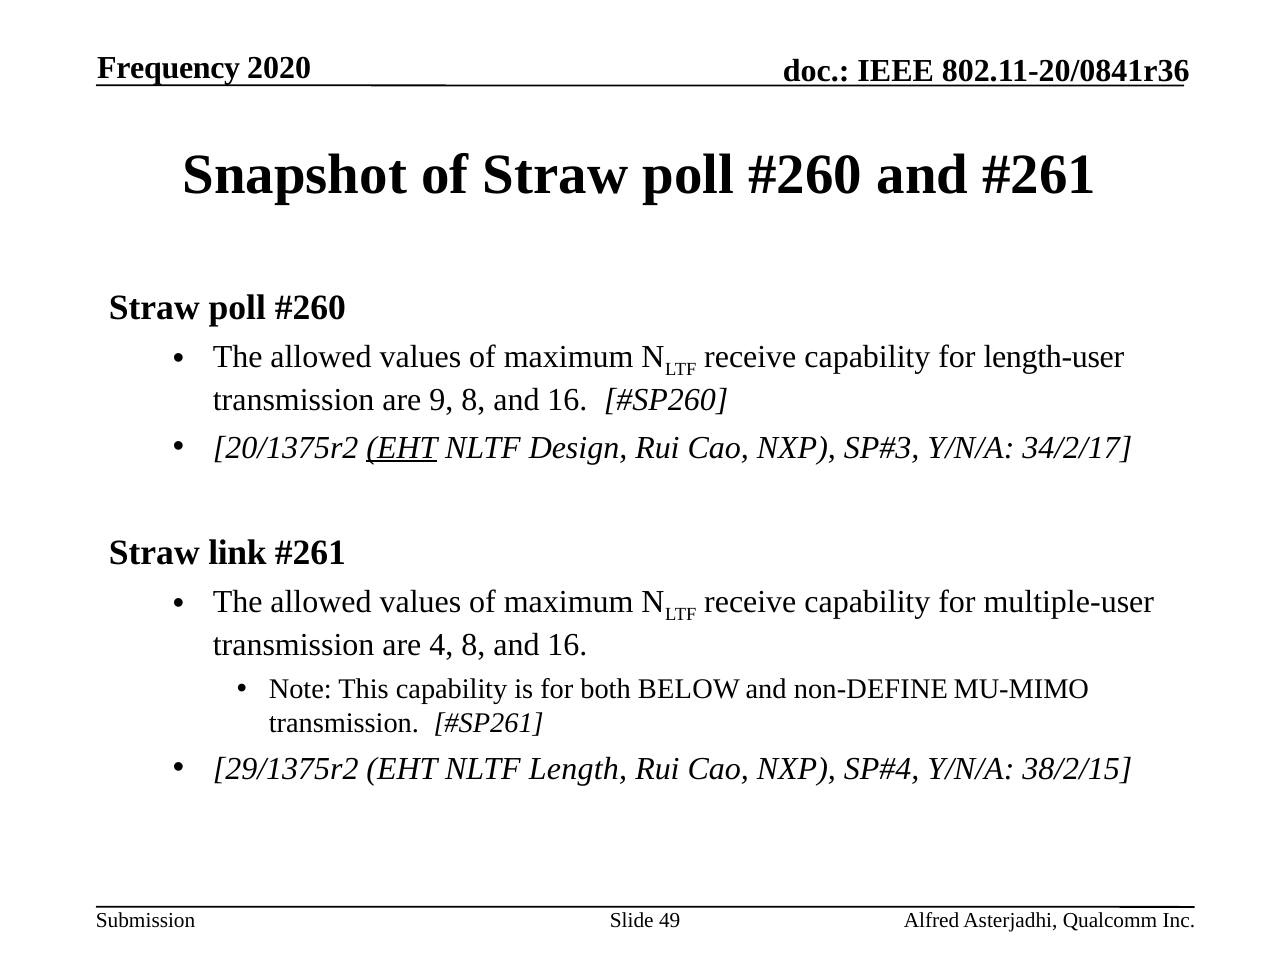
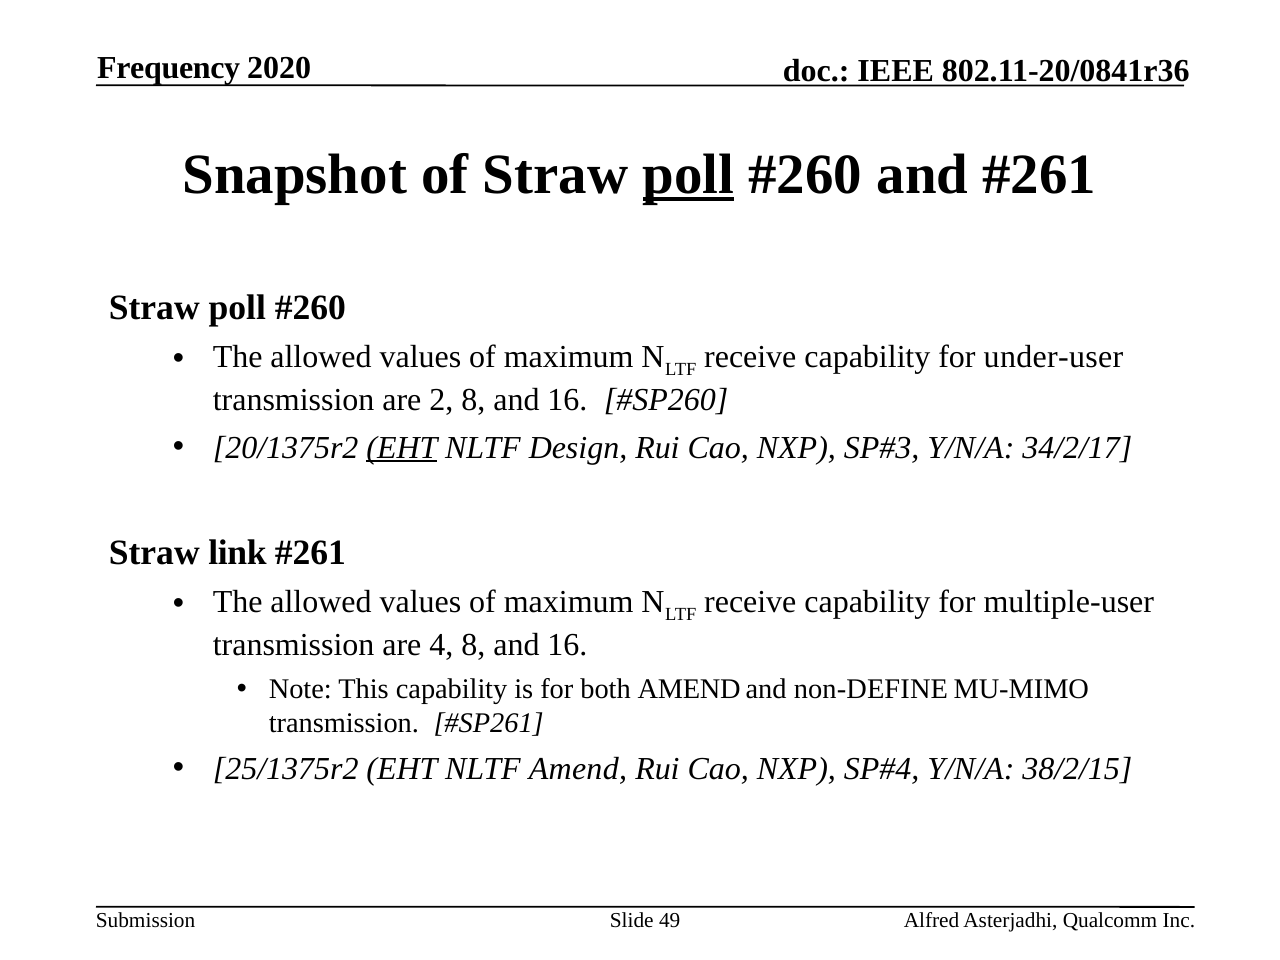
poll at (688, 174) underline: none -> present
length-user: length-user -> under-user
9: 9 -> 2
both BELOW: BELOW -> AMEND
29/1375r2: 29/1375r2 -> 25/1375r2
NLTF Length: Length -> Amend
